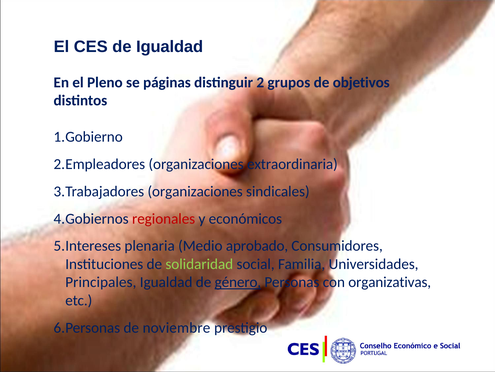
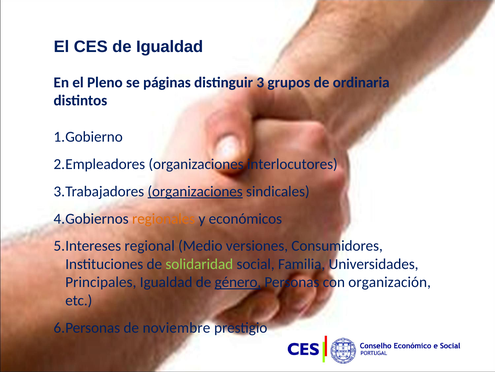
2: 2 -> 3
objetivos: objetivos -> ordinaria
extraordinaria: extraordinaria -> interlocutores
organizaciones at (195, 191) underline: none -> present
regionales colour: red -> orange
plenaria: plenaria -> regional
aprobado: aprobado -> versiones
organizativas: organizativas -> organización
